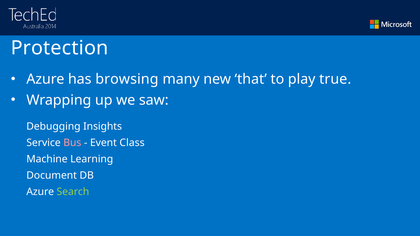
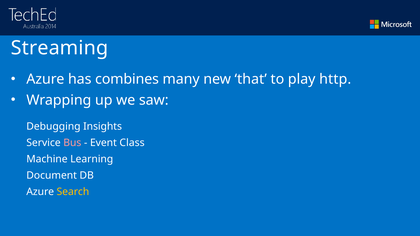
Protection: Protection -> Streaming
browsing: browsing -> combines
true: true -> http
Search colour: light green -> yellow
